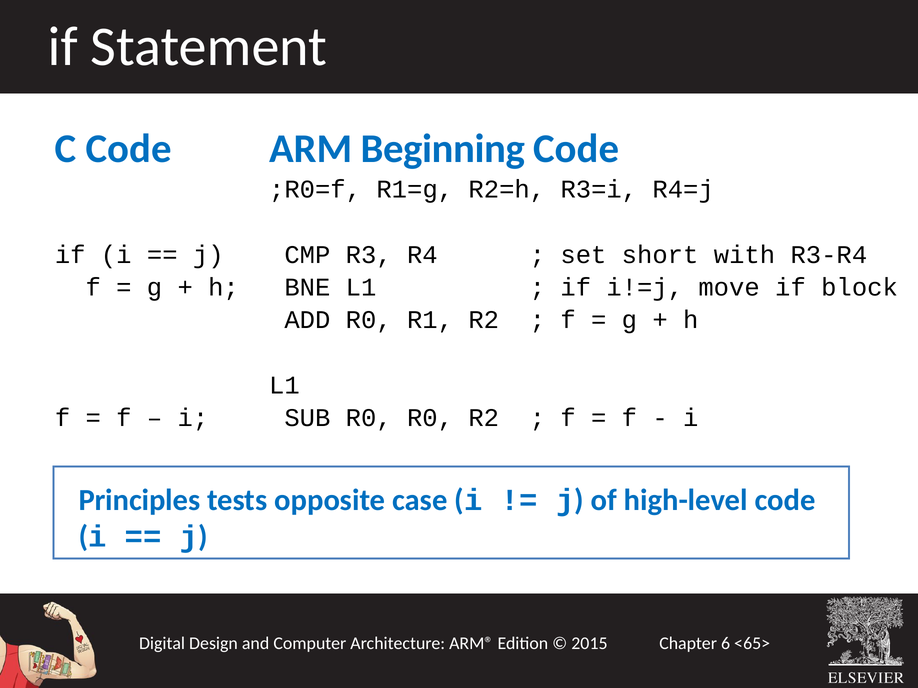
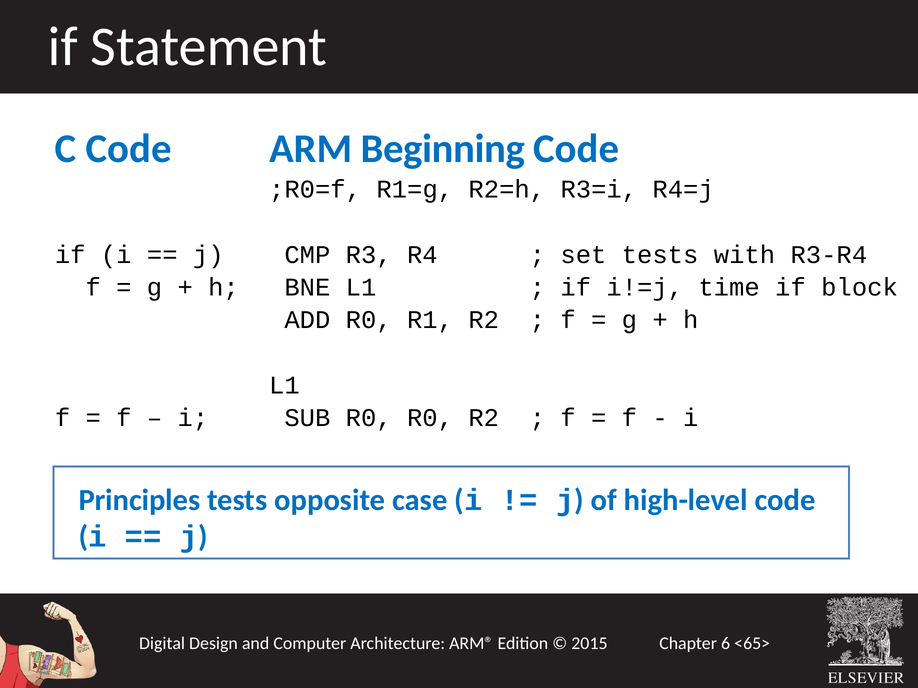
set short: short -> tests
move: move -> time
